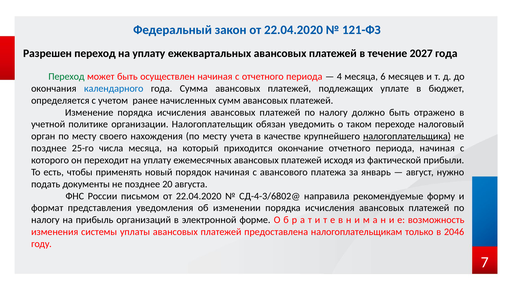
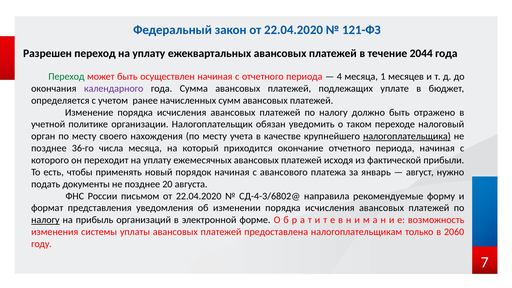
2027: 2027 -> 2044
6: 6 -> 1
календарного colour: blue -> purple
25-го: 25-го -> 36-го
налогу at (45, 220) underline: none -> present
2046: 2046 -> 2060
